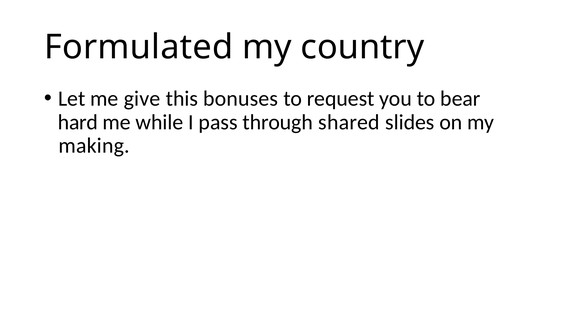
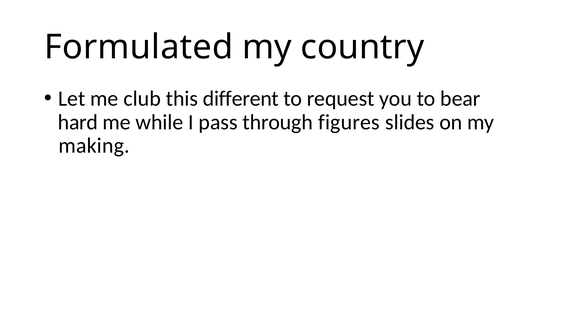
give: give -> club
bonuses: bonuses -> different
shared: shared -> figures
